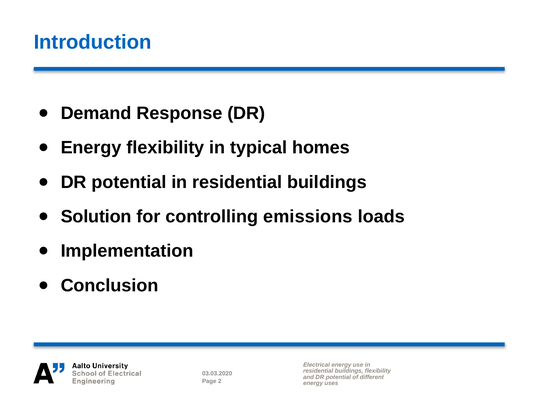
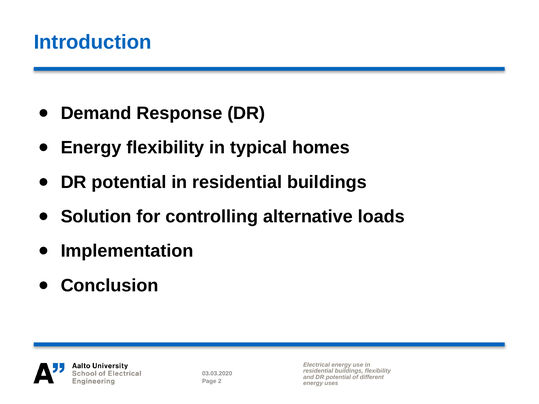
emissions: emissions -> alternative
